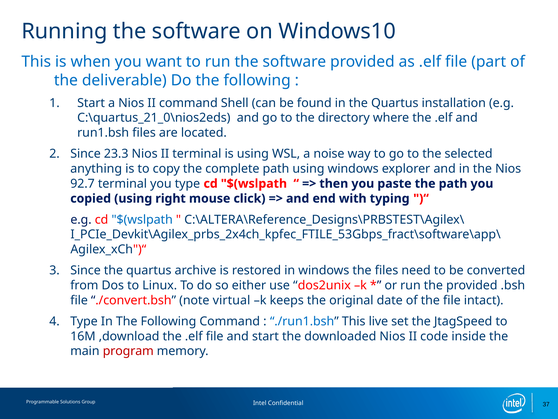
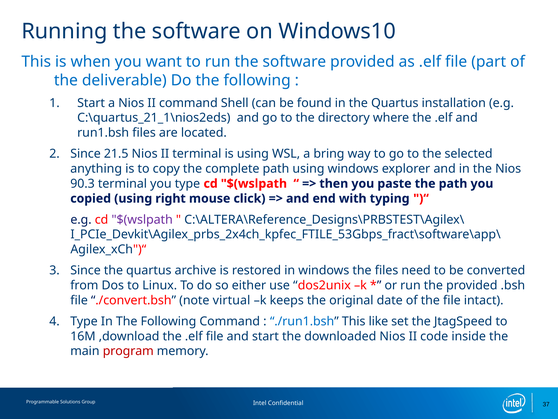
C:\quartus_21_0\nios2eds: C:\quartus_21_0\nios2eds -> C:\quartus_21_1\nios2eds
23.3: 23.3 -> 21.5
noise: noise -> bring
92.7: 92.7 -> 90.3
$(wslpath at (142, 219) colour: blue -> purple
live: live -> like
